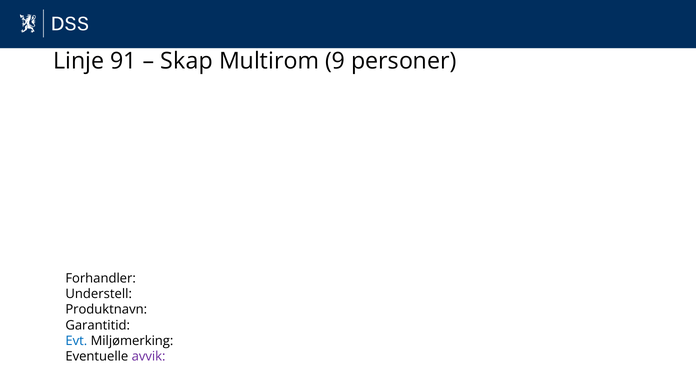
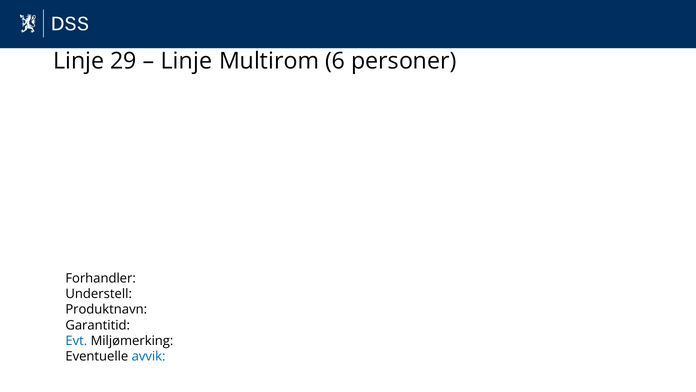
91: 91 -> 29
Skap at (187, 61): Skap -> Linje
9: 9 -> 6
avvik colour: purple -> blue
